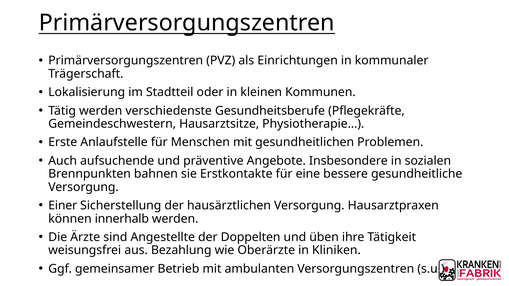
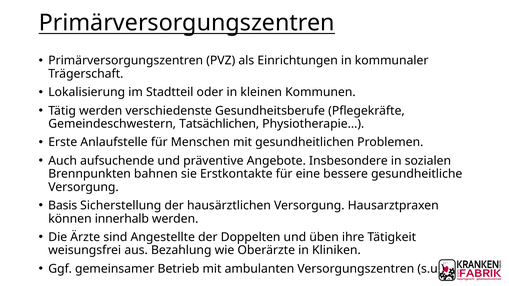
Hausarztsitze: Hausarztsitze -> Tatsächlichen
Einer: Einer -> Basis
